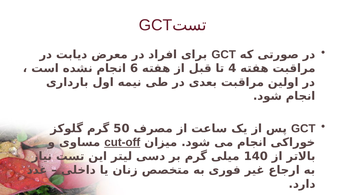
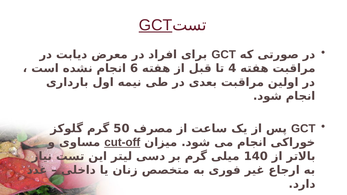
GCT at (155, 25) underline: none -> present
